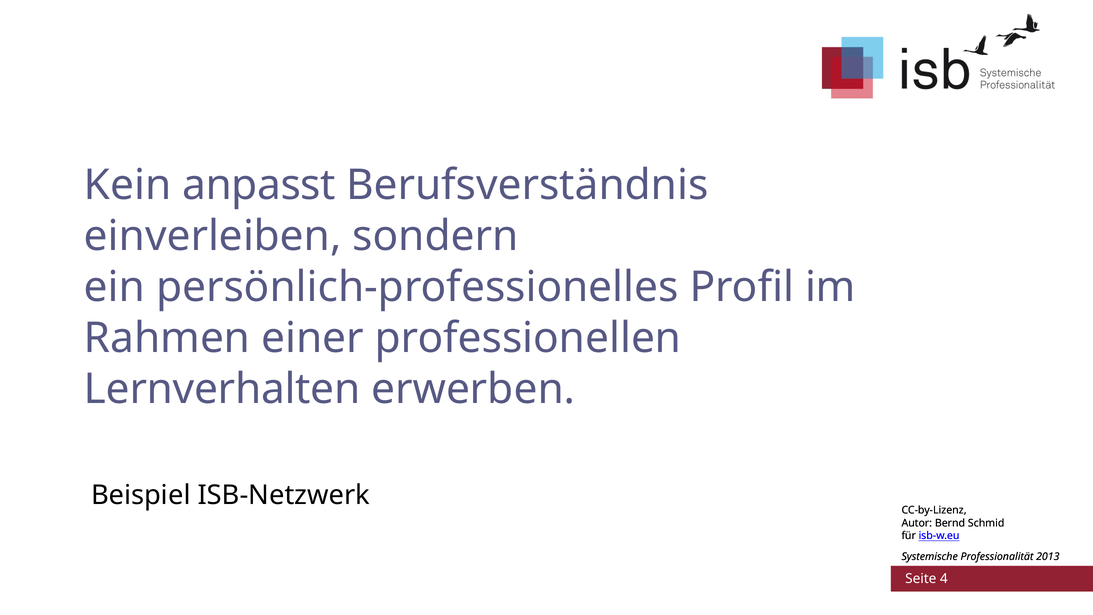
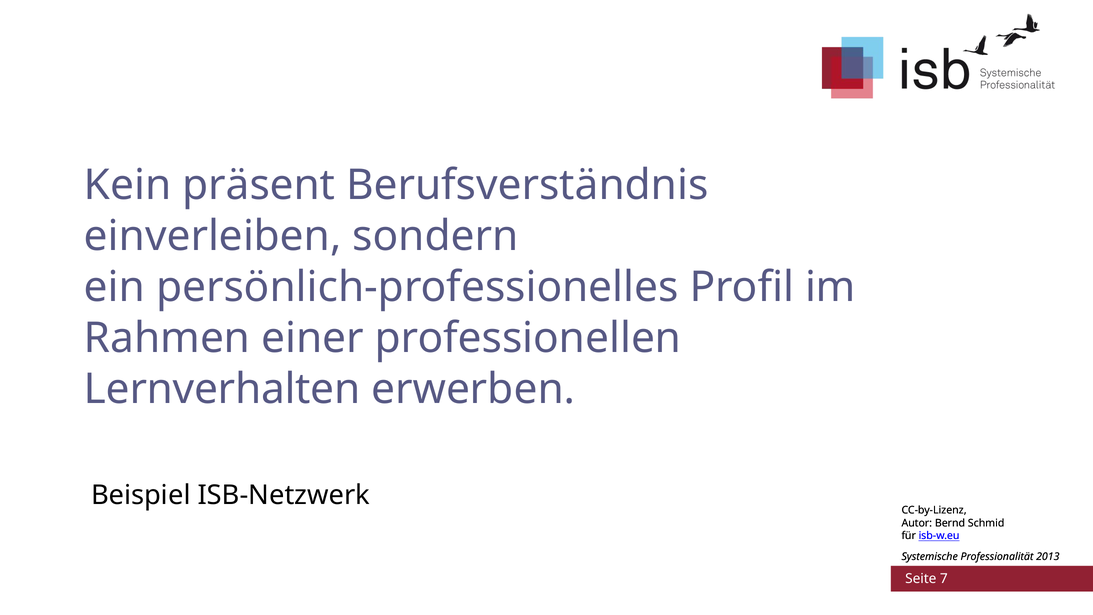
anpasst: anpasst -> präsent
4: 4 -> 7
